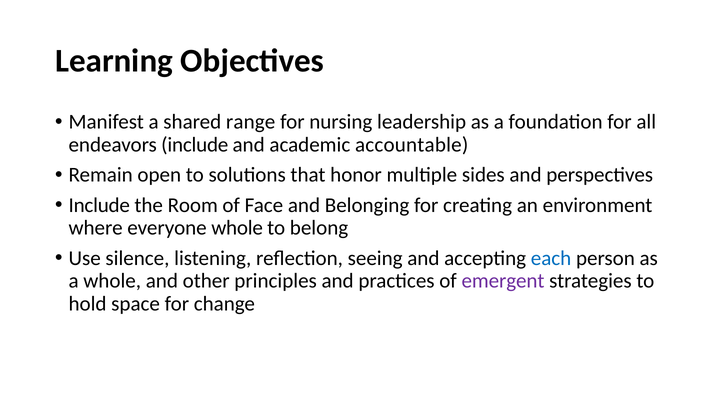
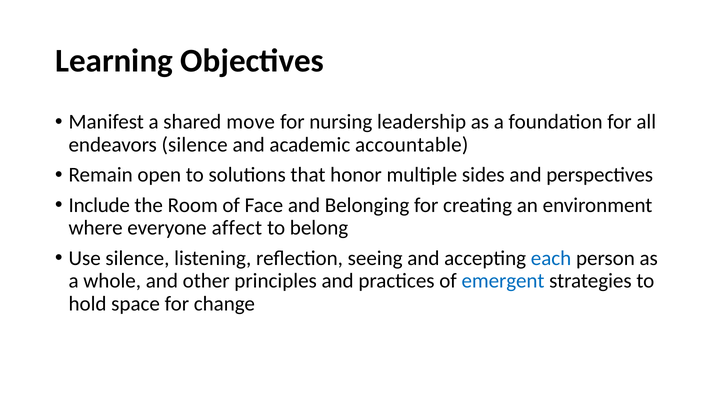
range: range -> move
endeavors include: include -> silence
everyone whole: whole -> affect
emergent colour: purple -> blue
